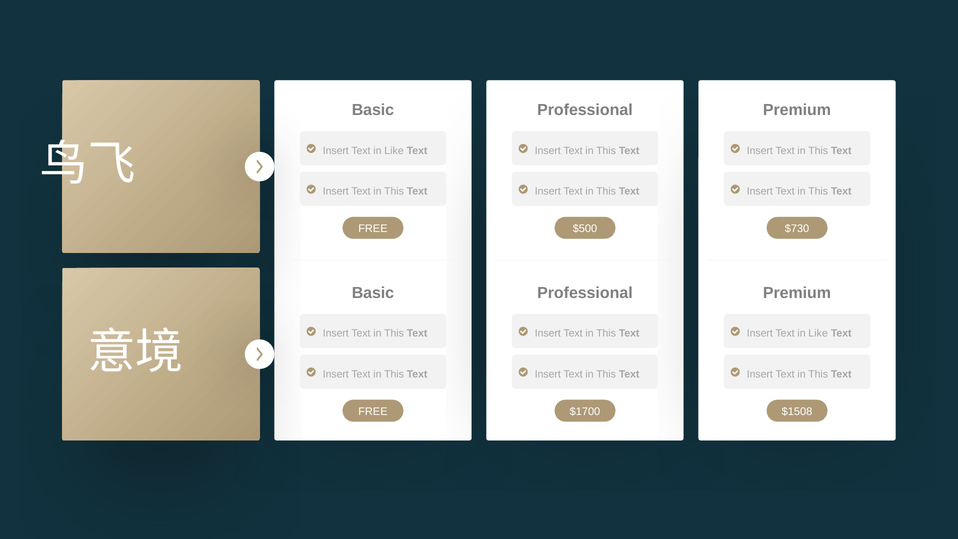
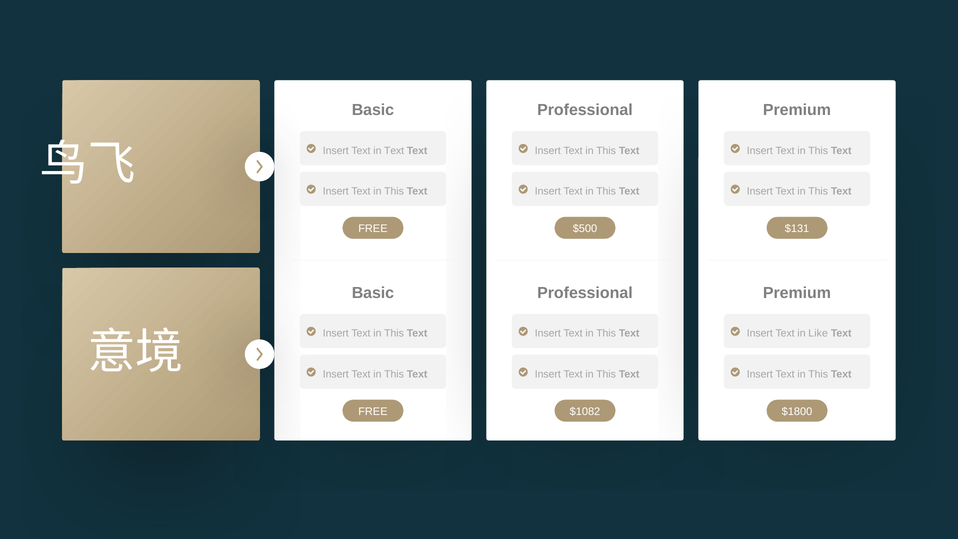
Like at (394, 151): Like -> Text
$730: $730 -> $131
$1700: $1700 -> $1082
$1508: $1508 -> $1800
